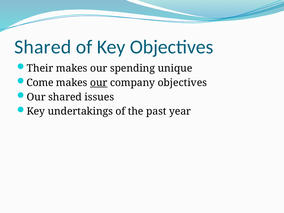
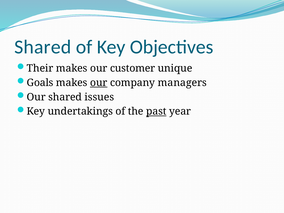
spending: spending -> customer
Come: Come -> Goals
company objectives: objectives -> managers
past underline: none -> present
